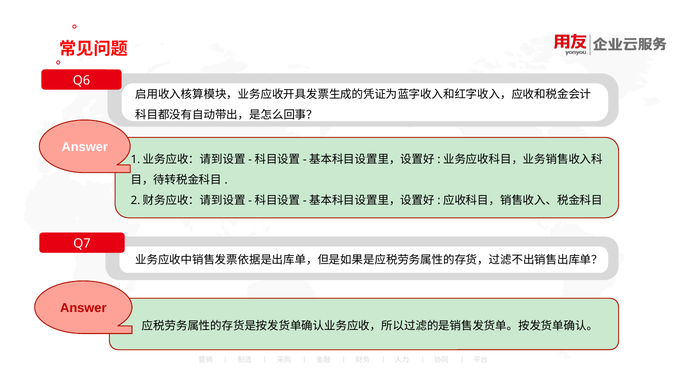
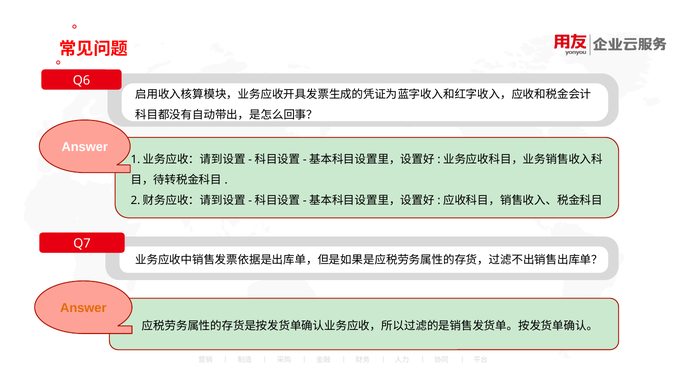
Answer at (83, 308) colour: red -> orange
